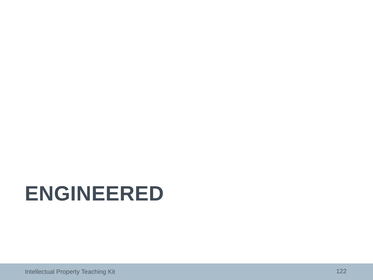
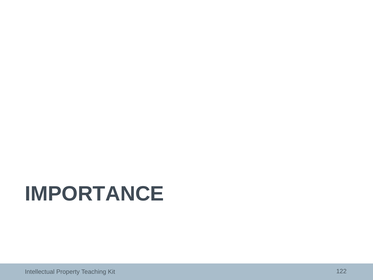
ENGINEERED: ENGINEERED -> IMPORTANCE
